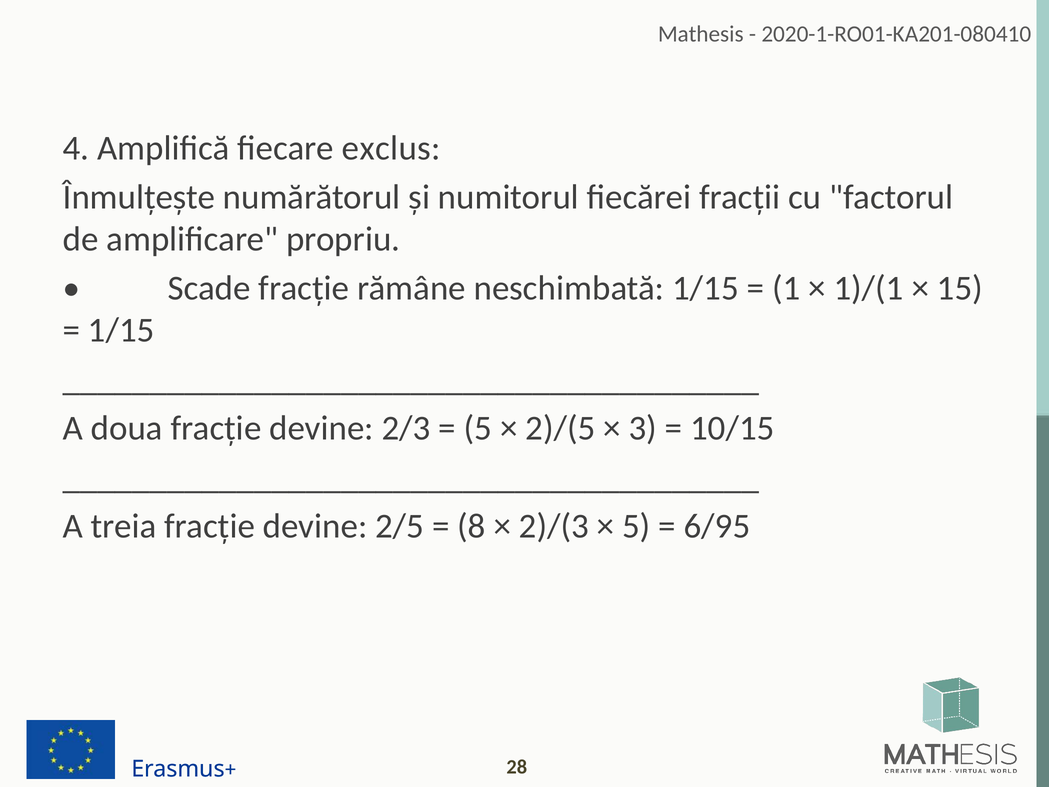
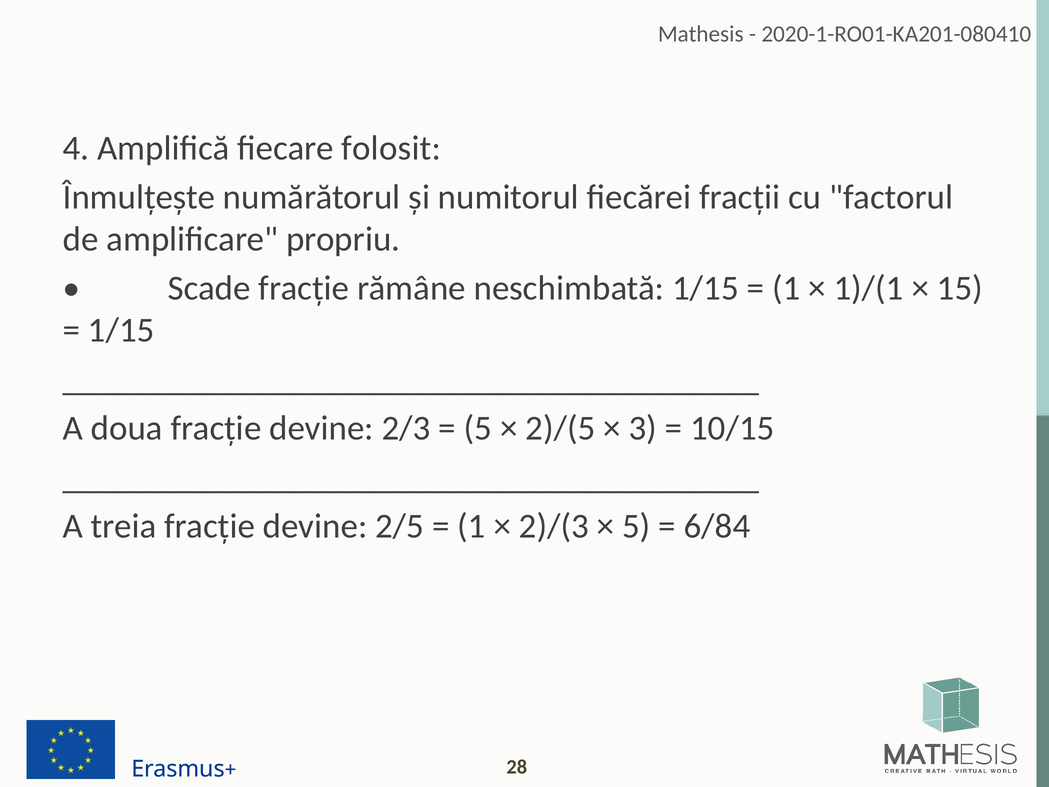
exclus: exclus -> folosit
8 at (472, 526): 8 -> 1
6/95: 6/95 -> 6/84
